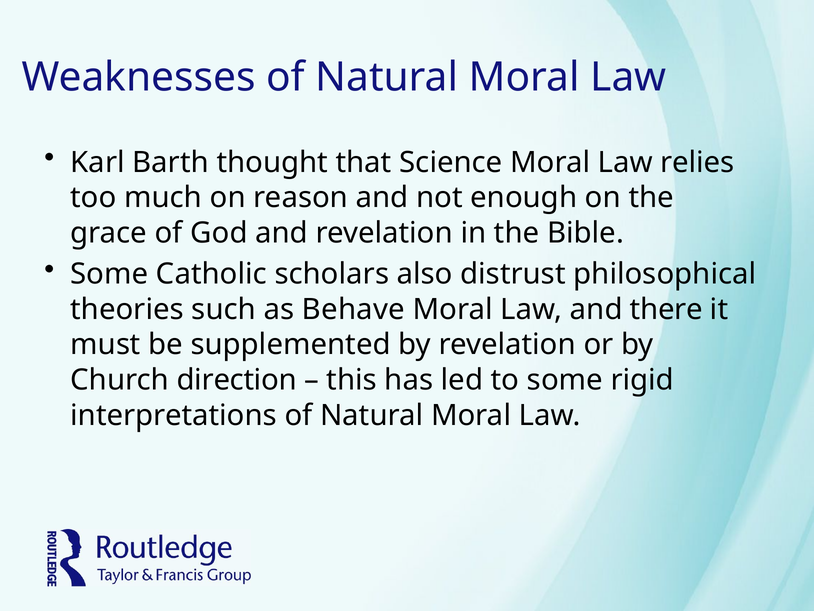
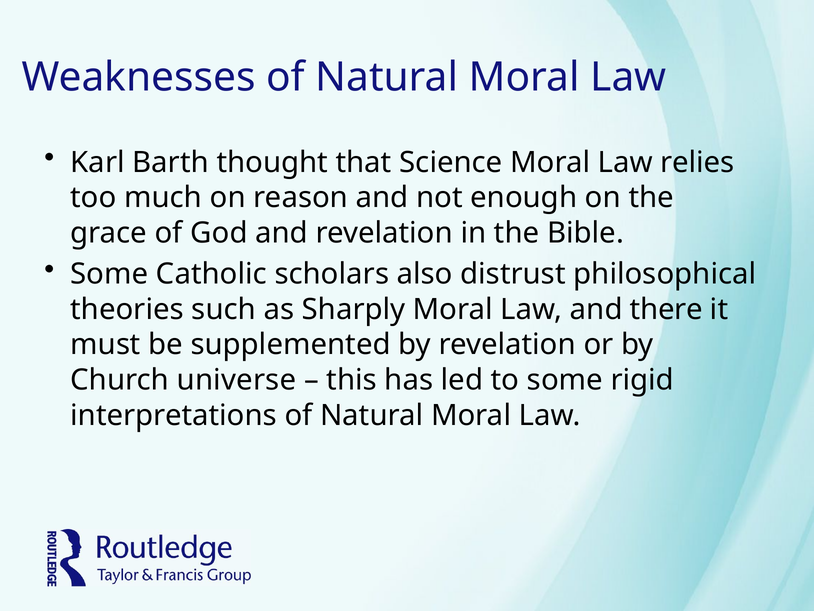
Behave: Behave -> Sharply
direction: direction -> universe
